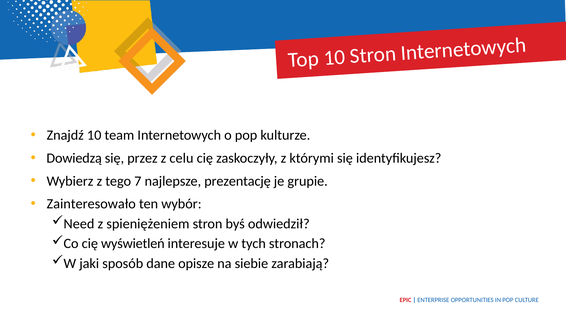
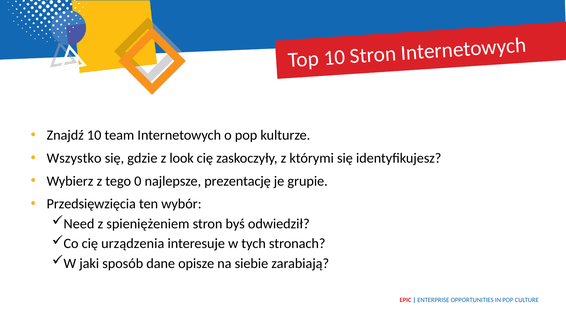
Dowiedzą: Dowiedzą -> Wszystko
przez: przez -> gdzie
celu: celu -> look
7: 7 -> 0
Zainteresowało: Zainteresowało -> Przedsięwzięcia
wyświetleń: wyświetleń -> urządzenia
